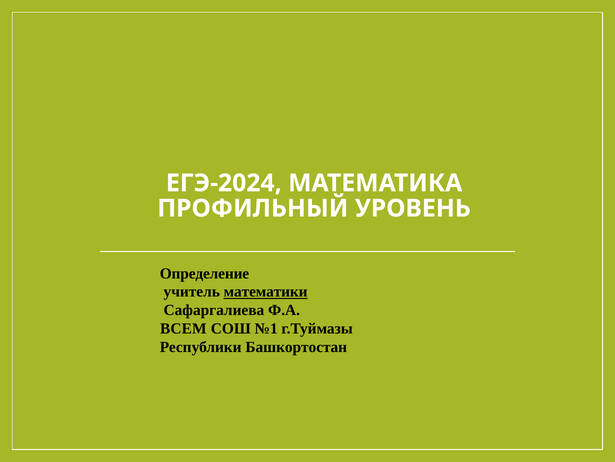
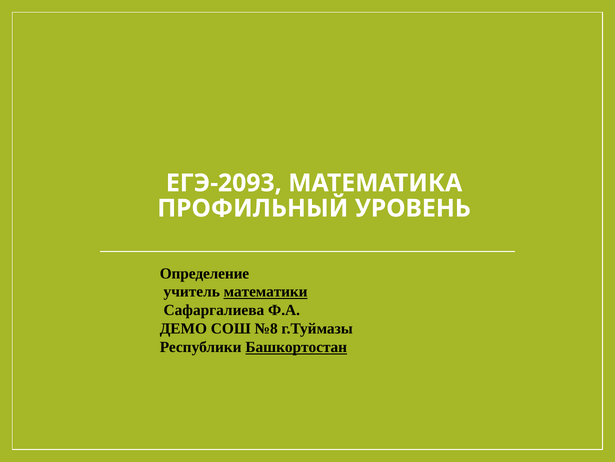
ЕГЭ-2024: ЕГЭ-2024 -> ЕГЭ-2093
ВСЕМ: ВСЕМ -> ДЕМО
№1: №1 -> №8
Башкортостан underline: none -> present
